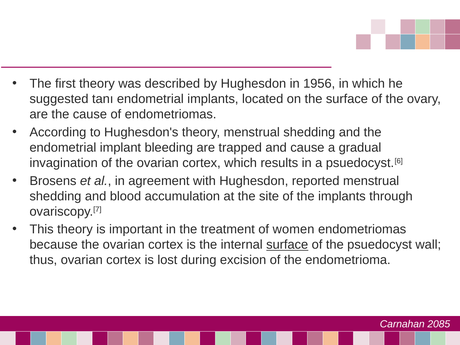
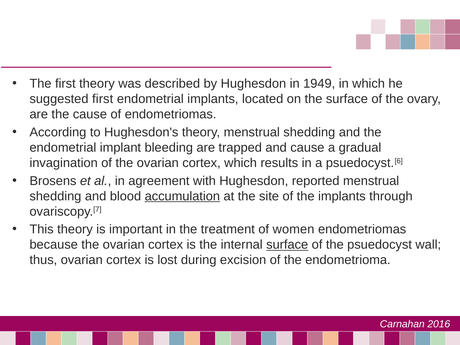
1956: 1956 -> 1949
suggested tanı: tanı -> first
accumulation underline: none -> present
2085: 2085 -> 2016
